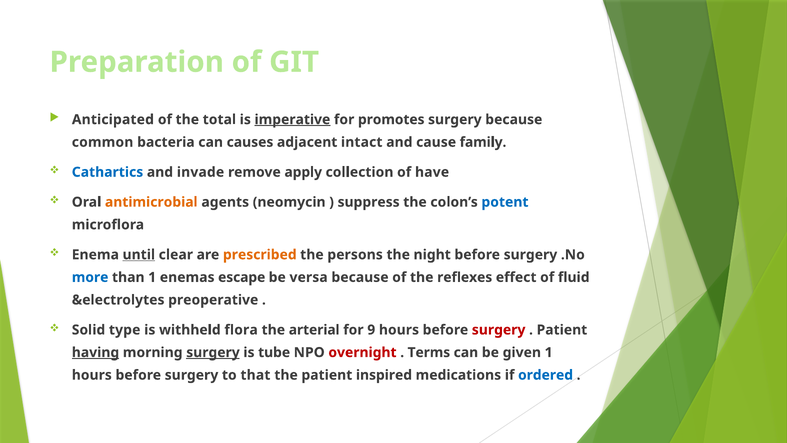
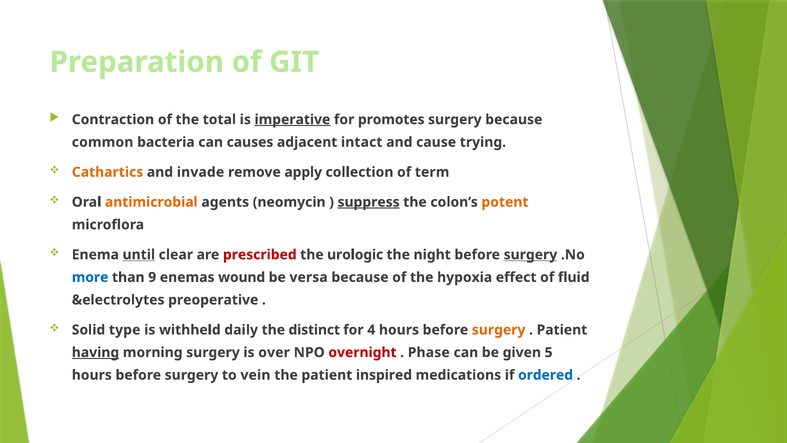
Anticipated: Anticipated -> Contraction
family: family -> trying
Cathartics colour: blue -> orange
have: have -> term
suppress underline: none -> present
potent colour: blue -> orange
prescribed colour: orange -> red
persons: persons -> urologic
surgery at (530, 255) underline: none -> present
than 1: 1 -> 9
escape: escape -> wound
reflexes: reflexes -> hypoxia
flora: flora -> daily
arterial: arterial -> distinct
9: 9 -> 4
surgery at (499, 330) colour: red -> orange
surgery at (213, 352) underline: present -> none
tube: tube -> over
Terms: Terms -> Phase
given 1: 1 -> 5
that: that -> vein
